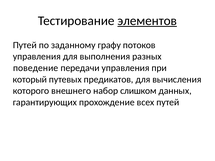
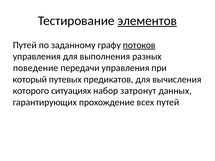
потоков underline: none -> present
внешнего: внешнего -> ситуациях
слишком: слишком -> затронут
